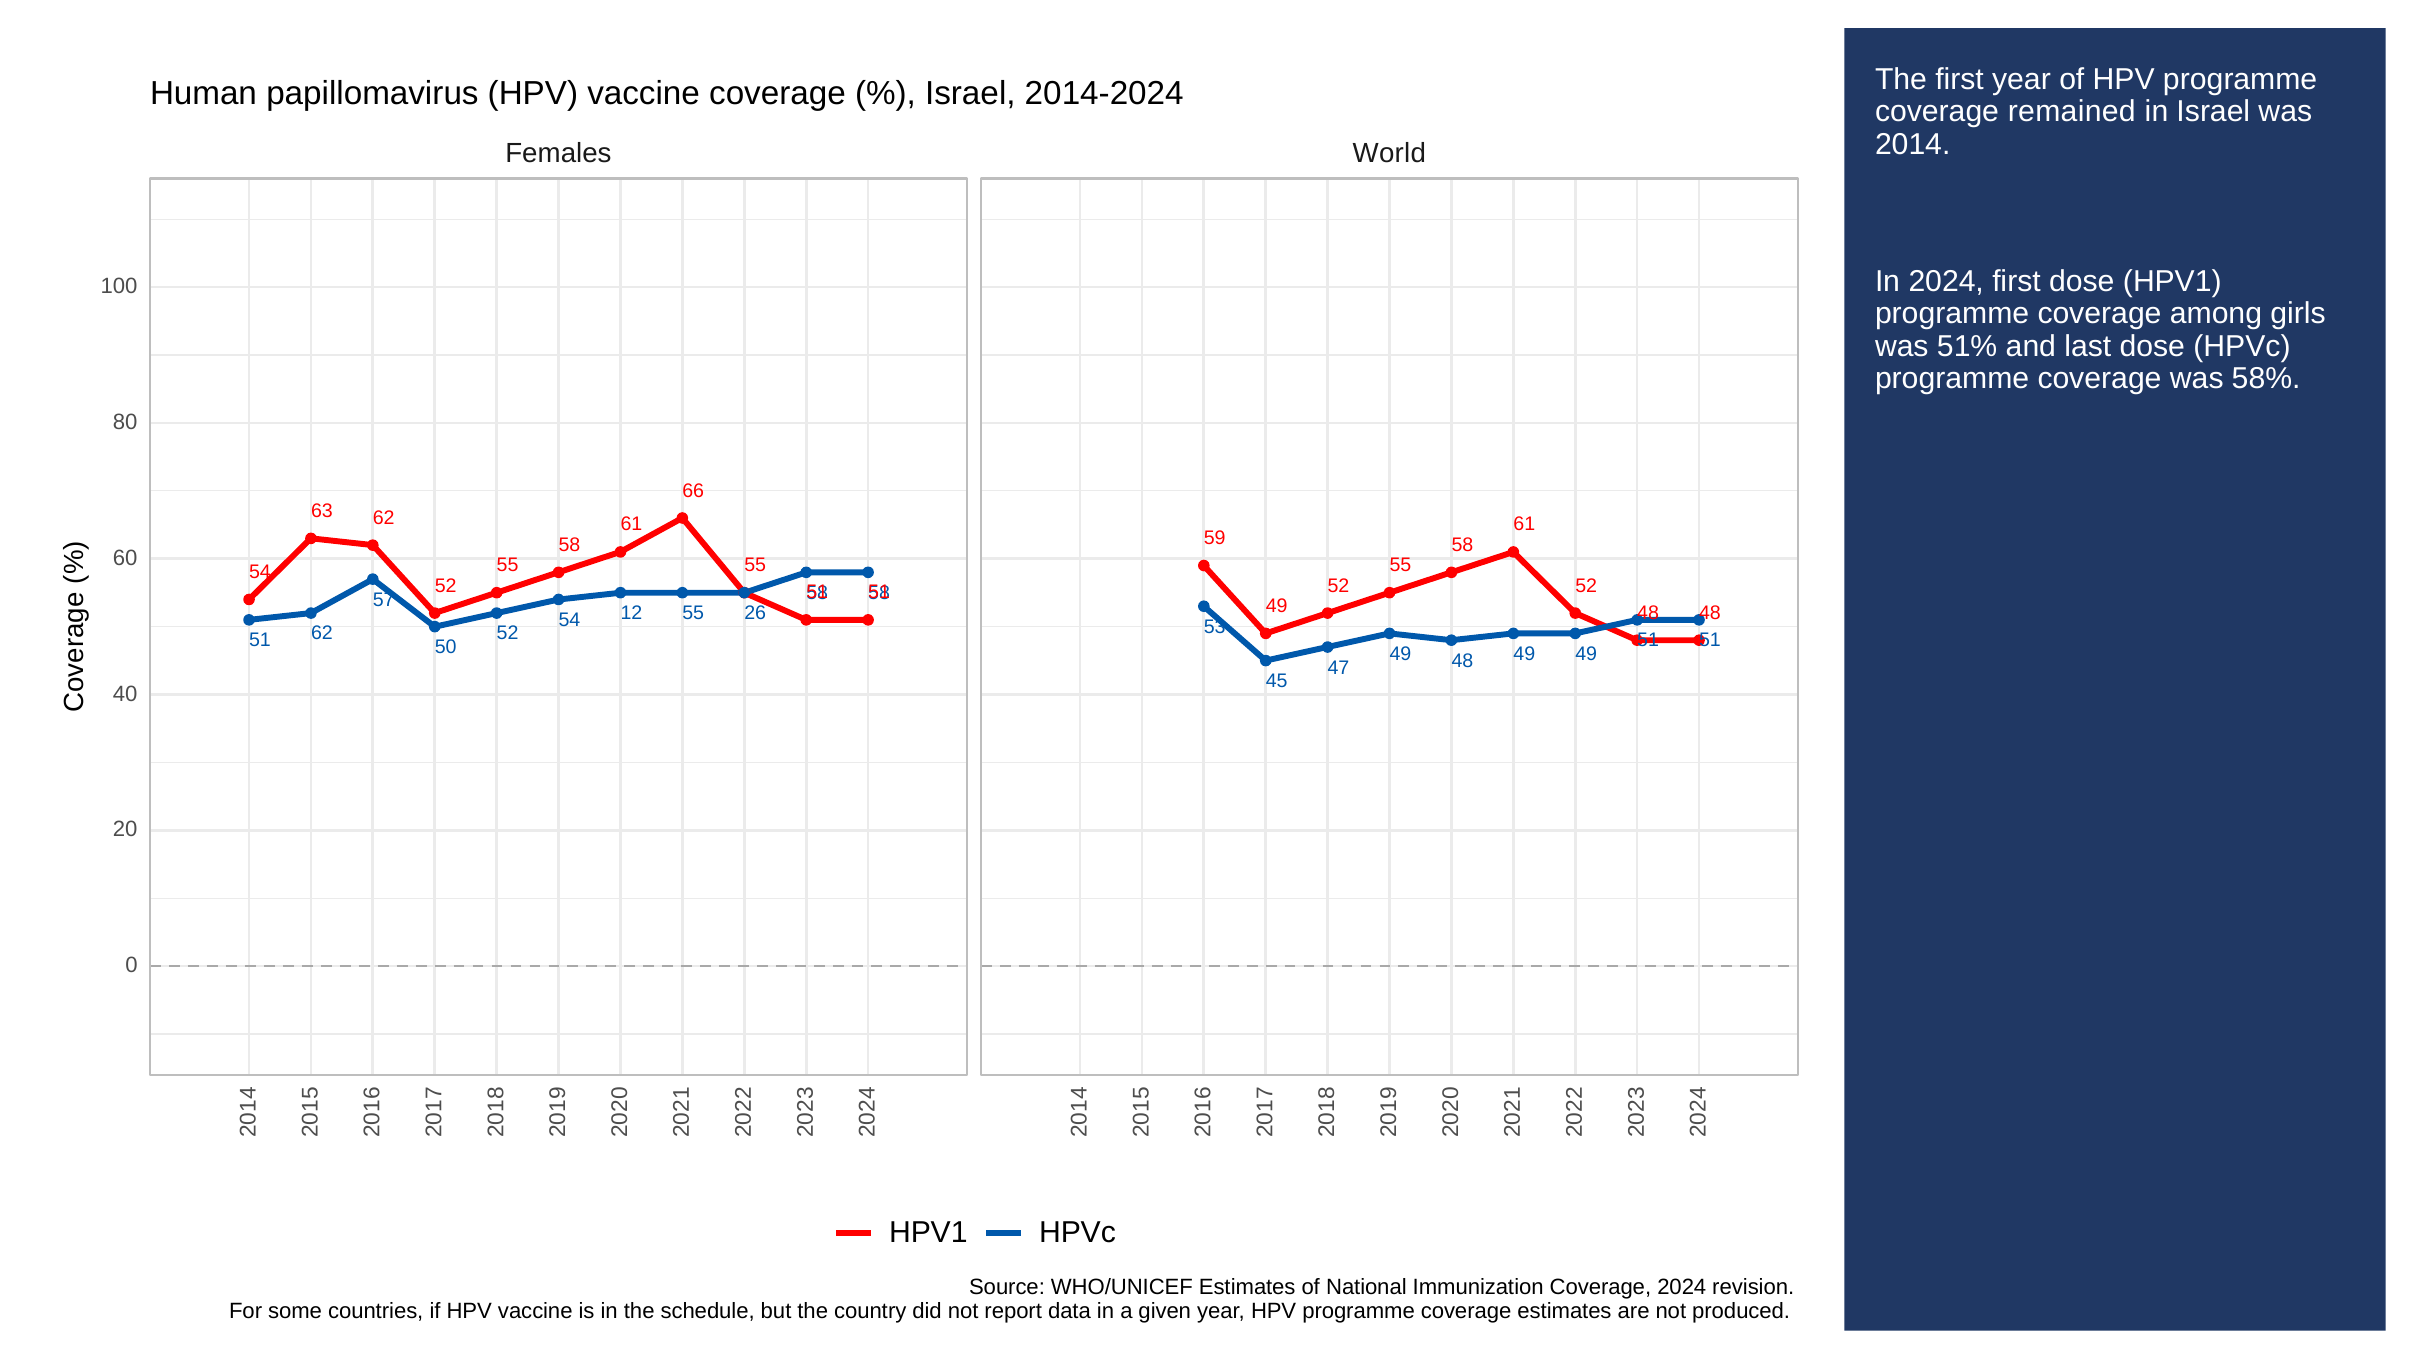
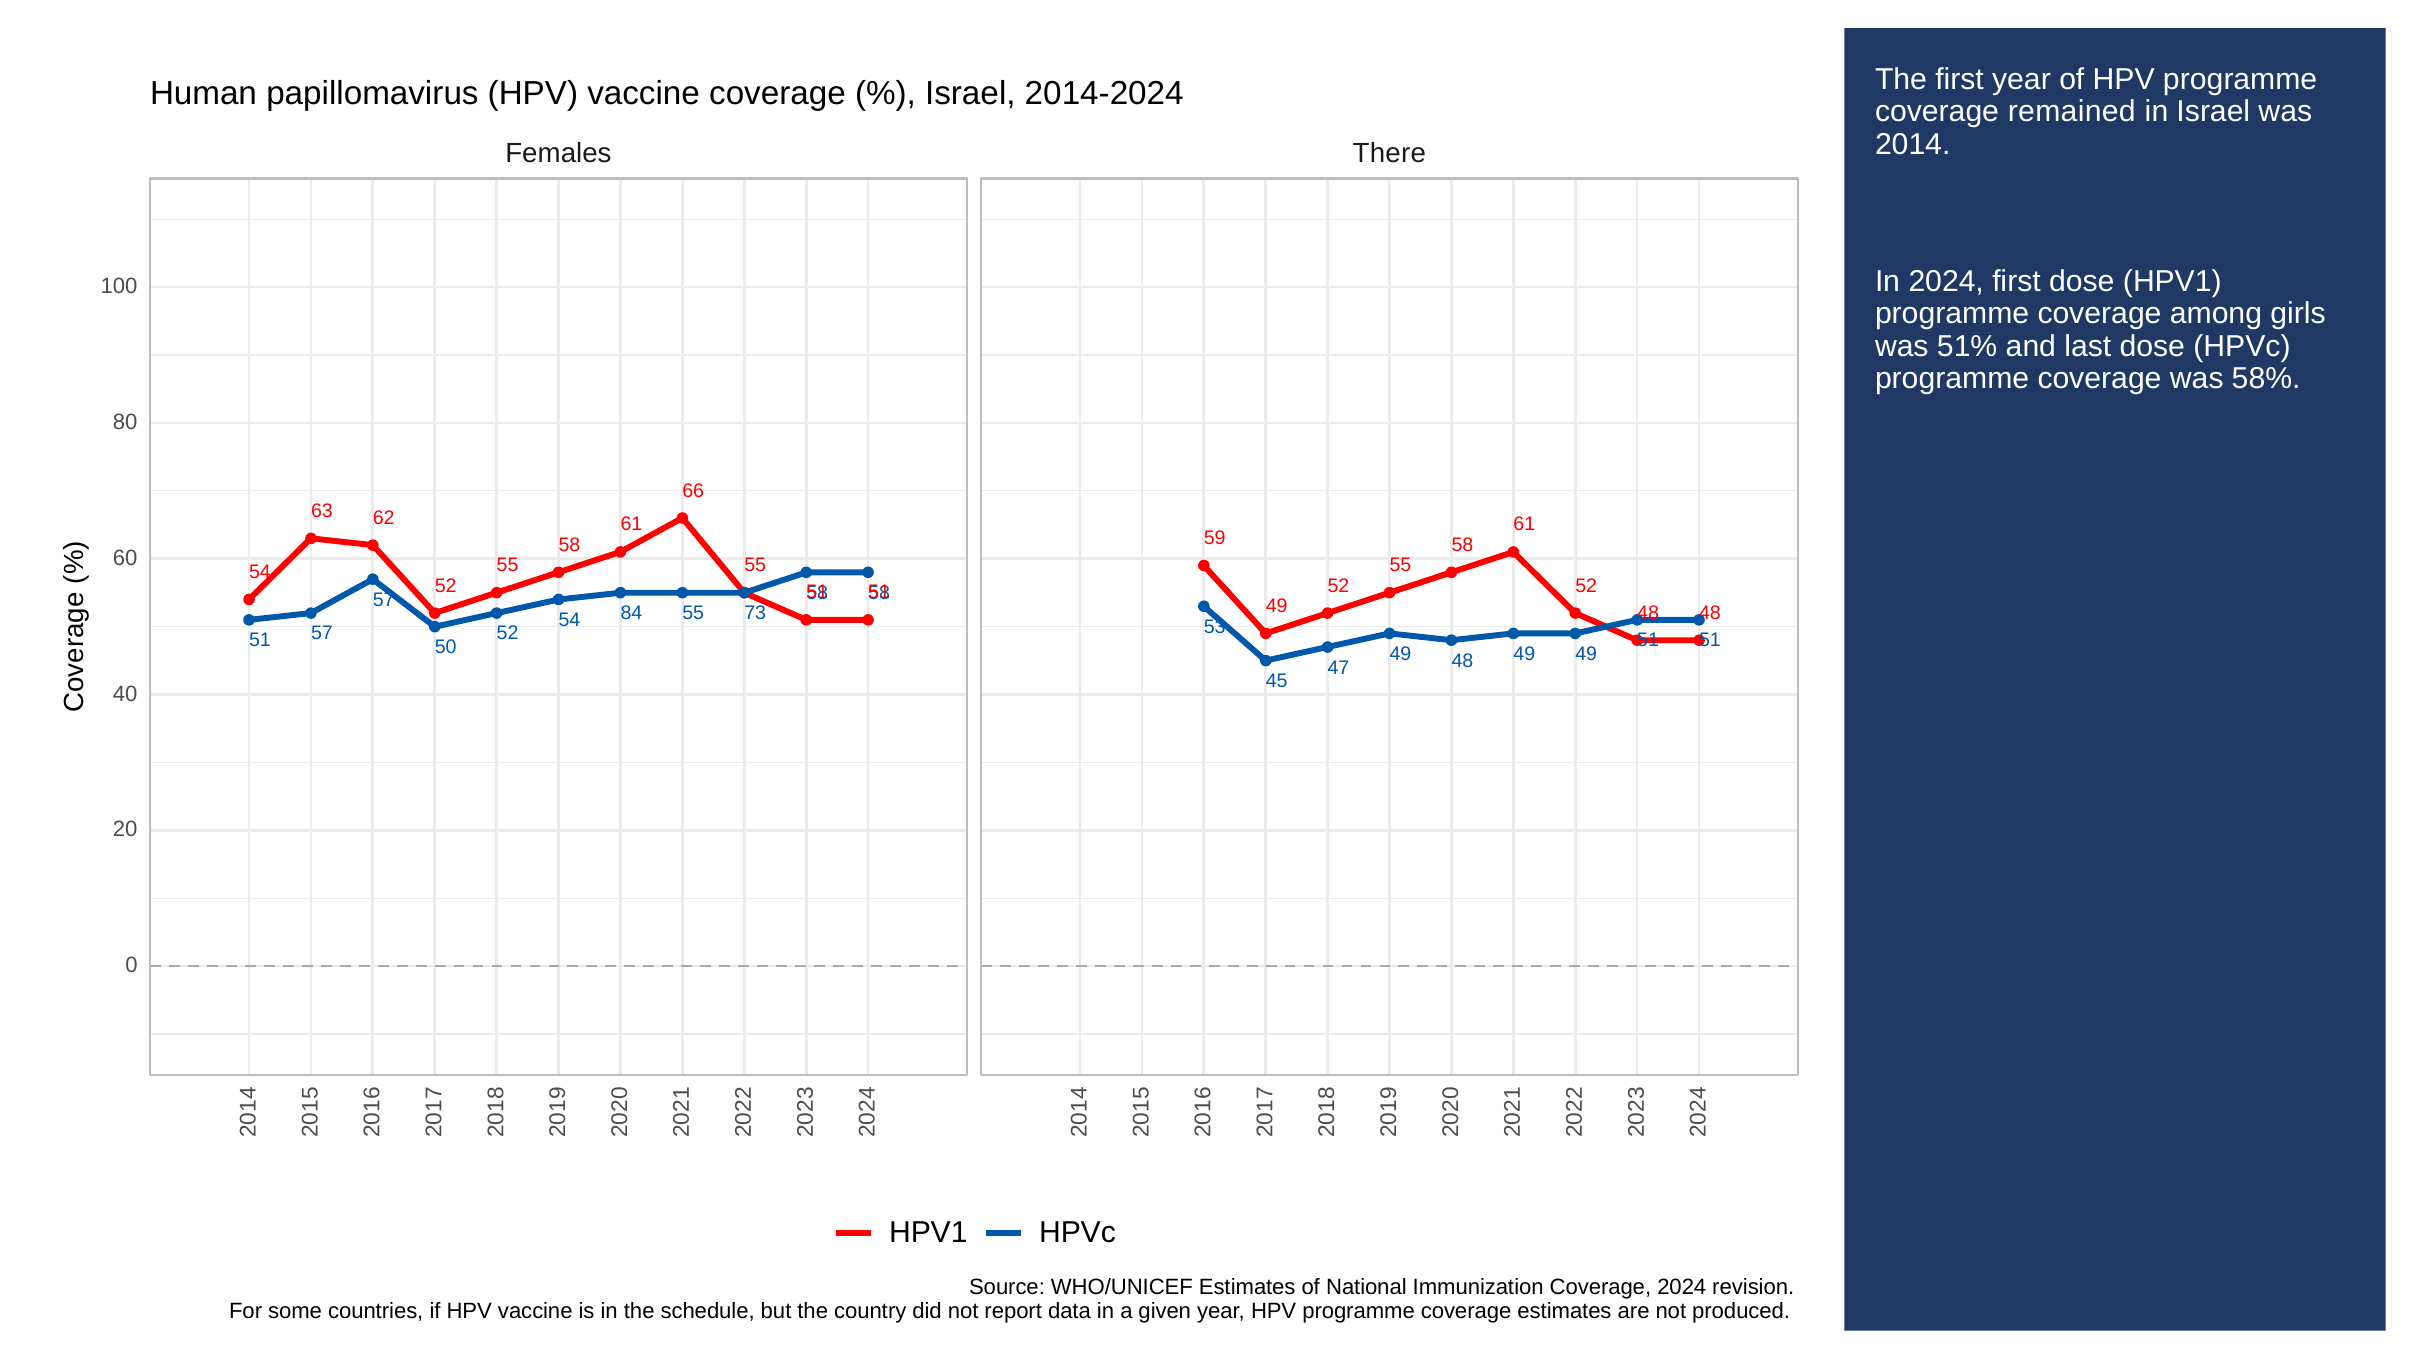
World: World -> There
12: 12 -> 84
26: 26 -> 73
51 62: 62 -> 57
